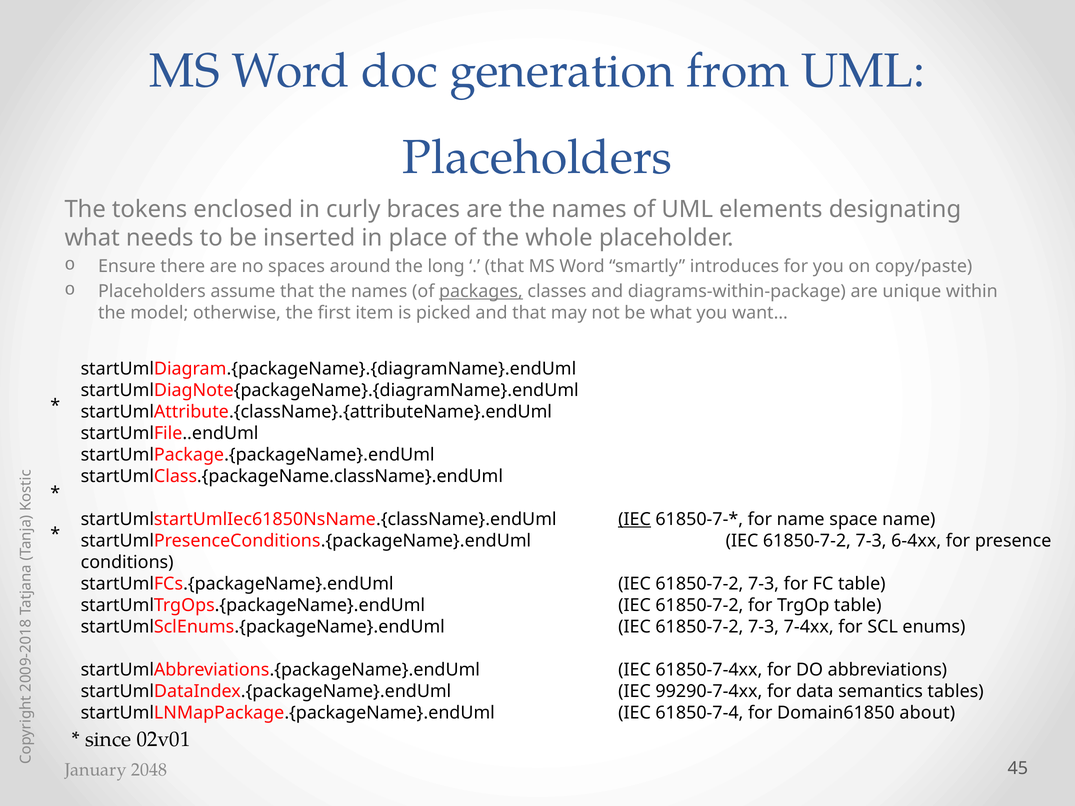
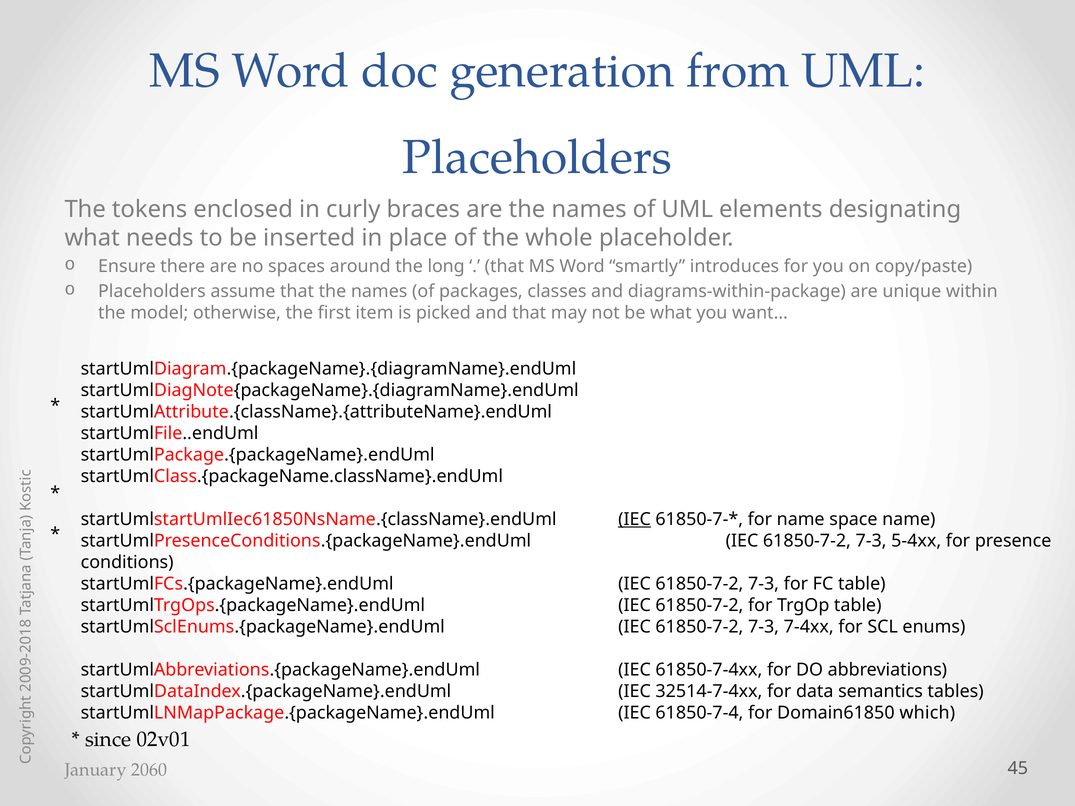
packages underline: present -> none
6-4xx: 6-4xx -> 5-4xx
99290-7-4xx: 99290-7-4xx -> 32514-7-4xx
about: about -> which
2048: 2048 -> 2060
